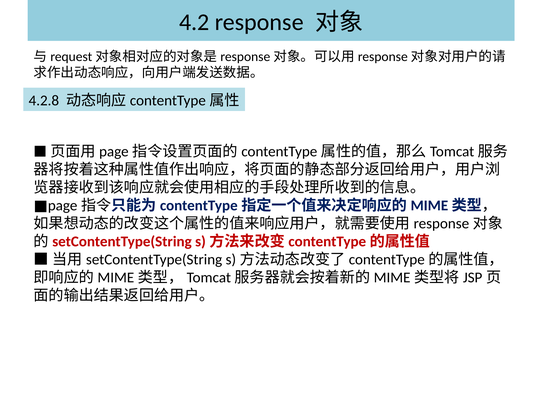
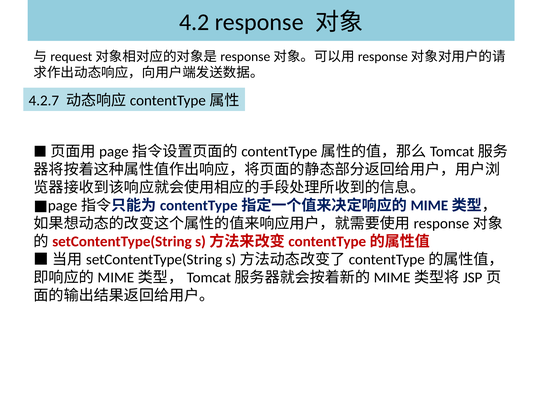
4.2.8: 4.2.8 -> 4.2.7
